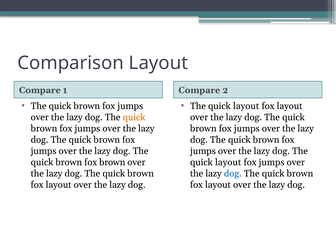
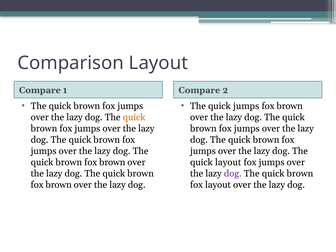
layout at (246, 106): layout -> jumps
layout at (290, 106): layout -> brown
dog at (233, 173) colour: blue -> purple
layout at (59, 185): layout -> brown
